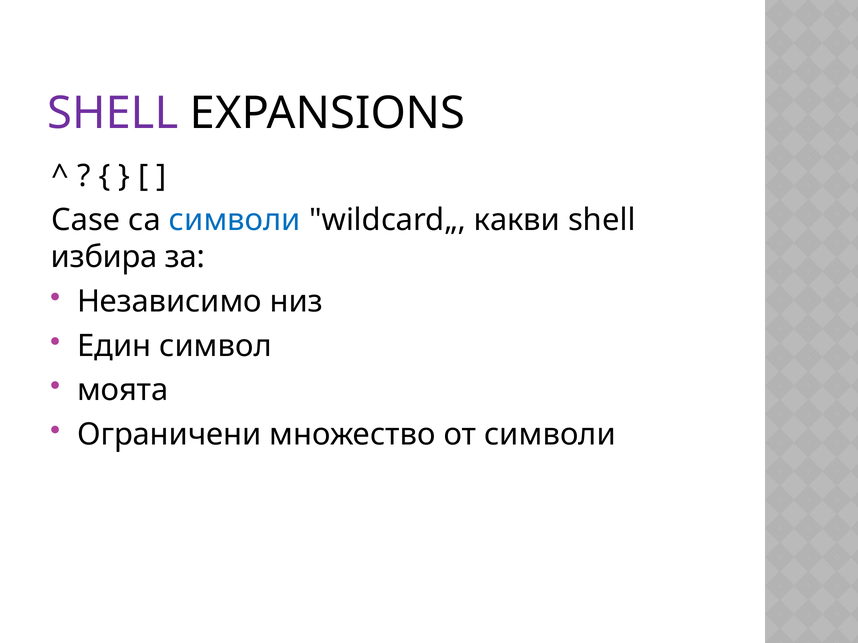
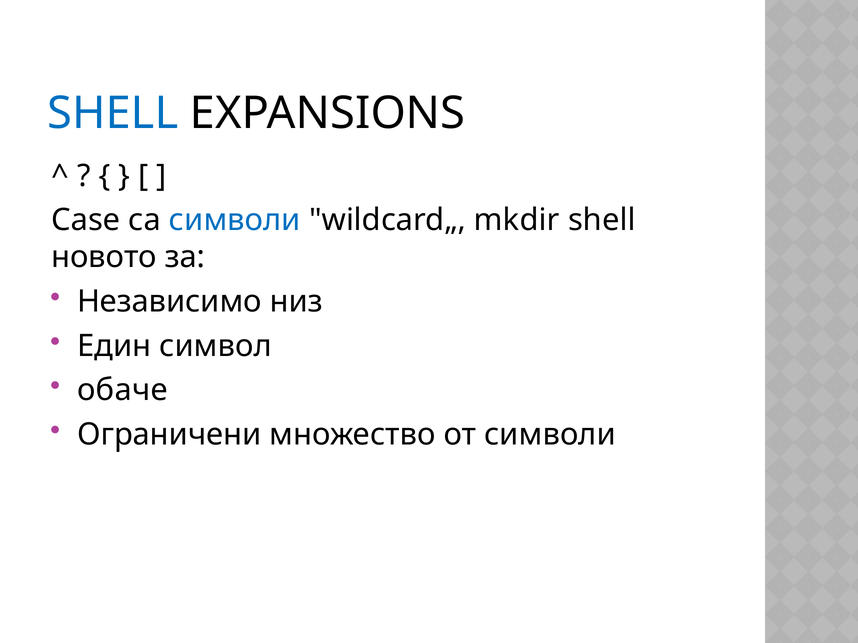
SHELL at (113, 113) colour: purple -> blue
какви: какви -> mkdir
избира: избира -> новото
моята: моята -> обаче
